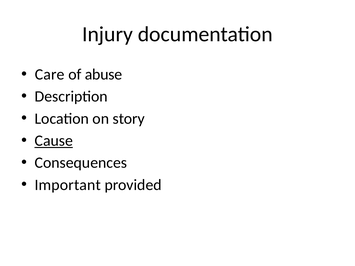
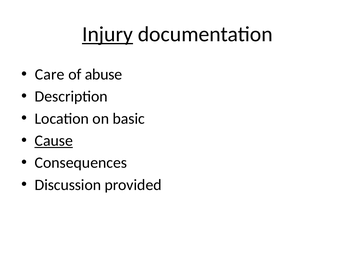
Injury underline: none -> present
story: story -> basic
Important: Important -> Discussion
